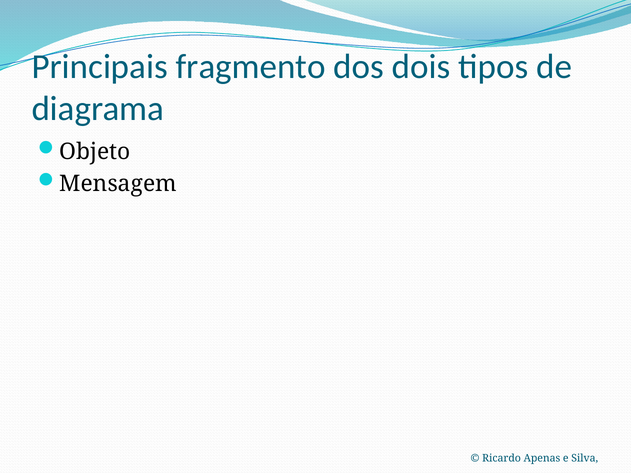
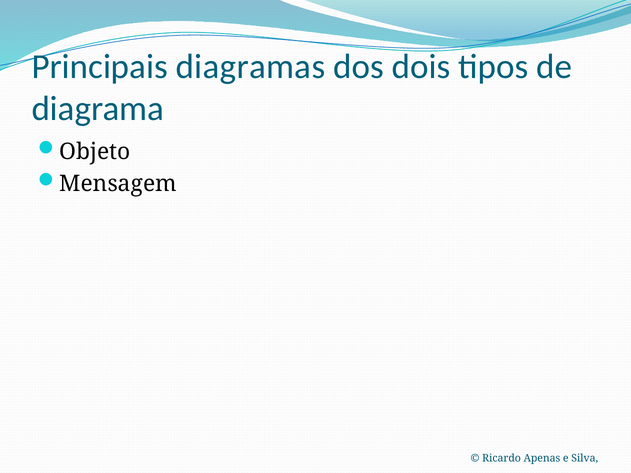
fragmento: fragmento -> diagramas
